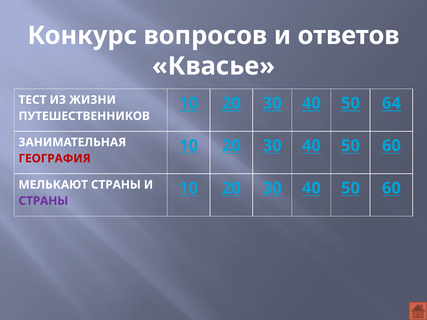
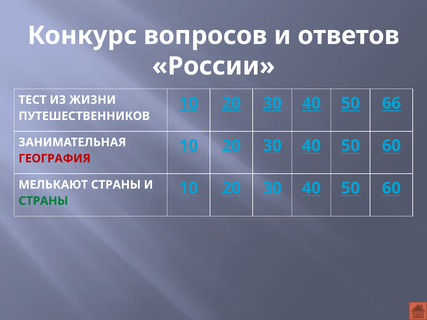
Квасье: Квасье -> России
64: 64 -> 66
СТРАНЫ at (43, 201) colour: purple -> green
